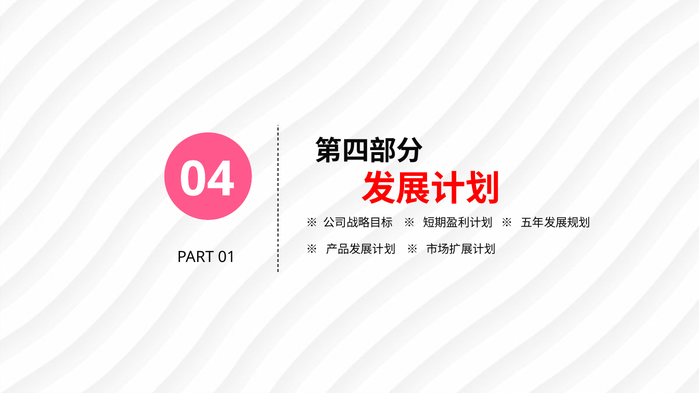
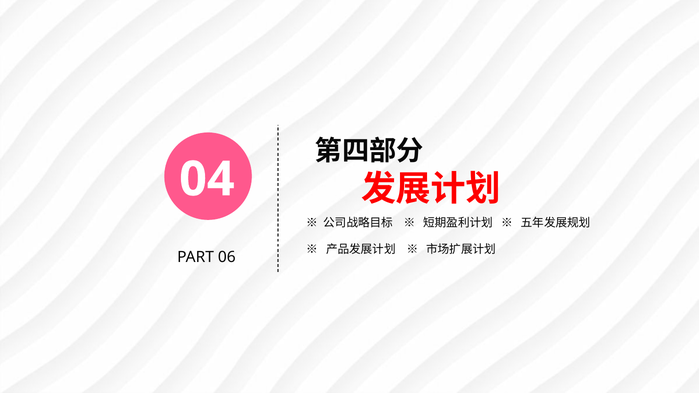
01: 01 -> 06
